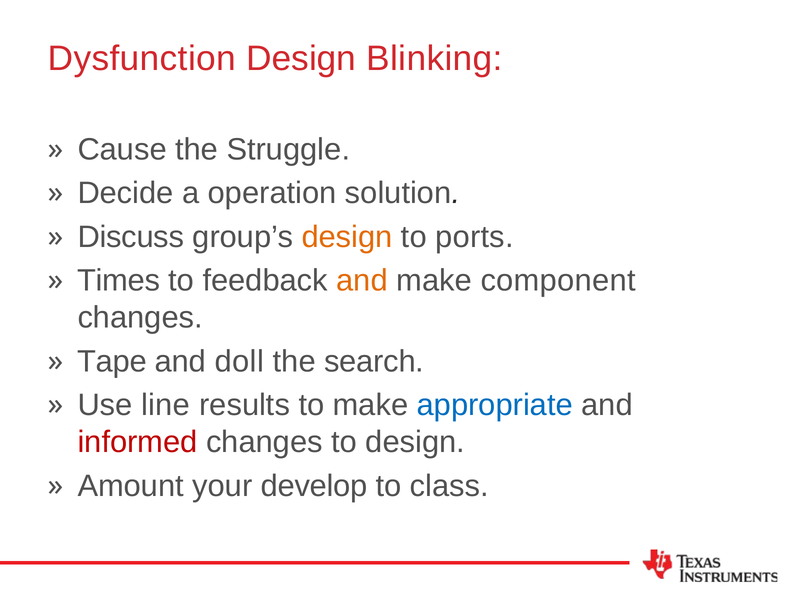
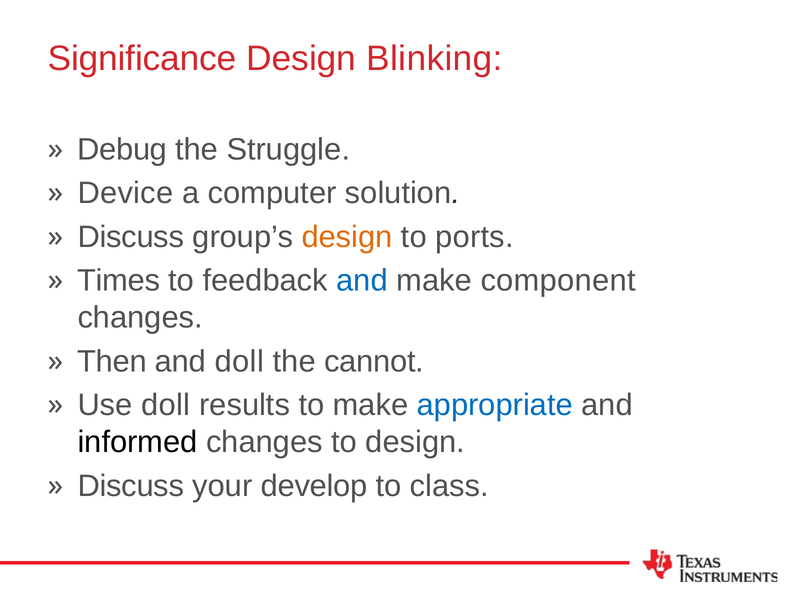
Dysfunction: Dysfunction -> Significance
Cause: Cause -> Debug
Decide: Decide -> Device
operation: operation -> computer
and at (362, 281) colour: orange -> blue
Tape: Tape -> Then
search: search -> cannot
Use line: line -> doll
informed colour: red -> black
Amount at (131, 486): Amount -> Discuss
